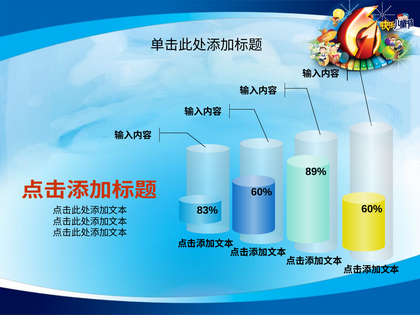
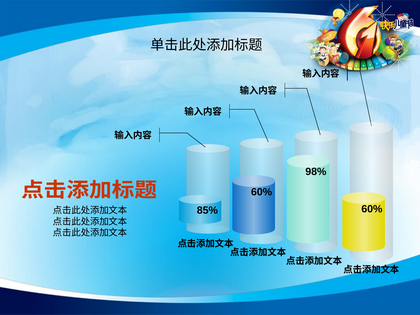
89%: 89% -> 98%
83%: 83% -> 85%
